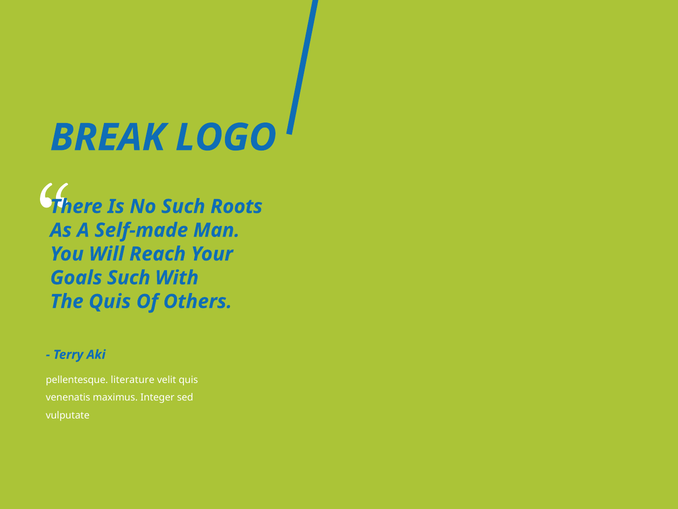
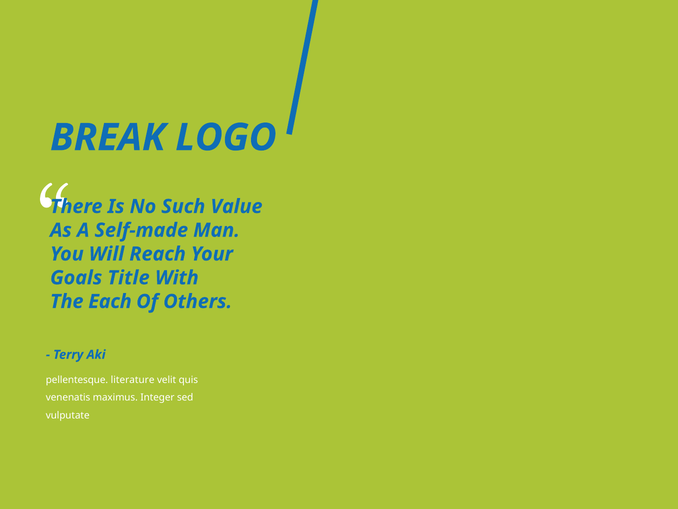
Roots: Roots -> Value
Goals Such: Such -> Title
The Quis: Quis -> Each
